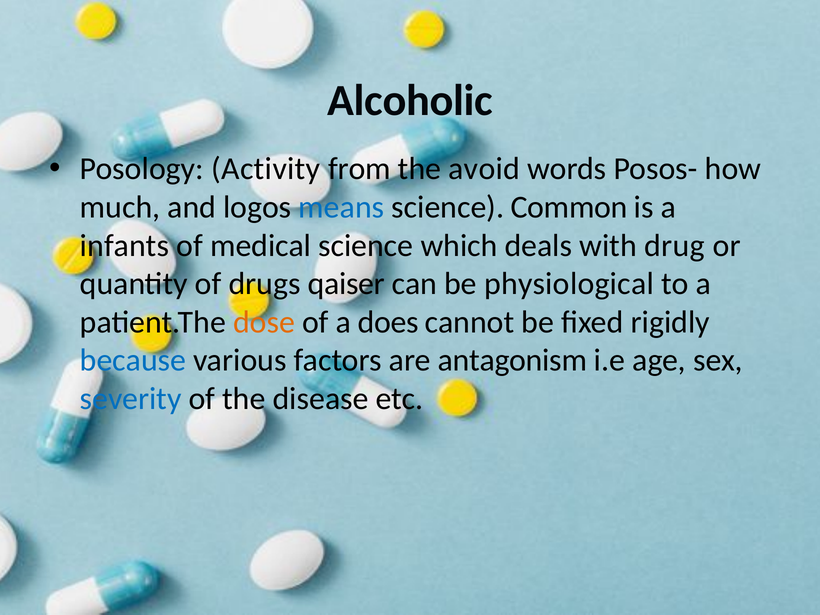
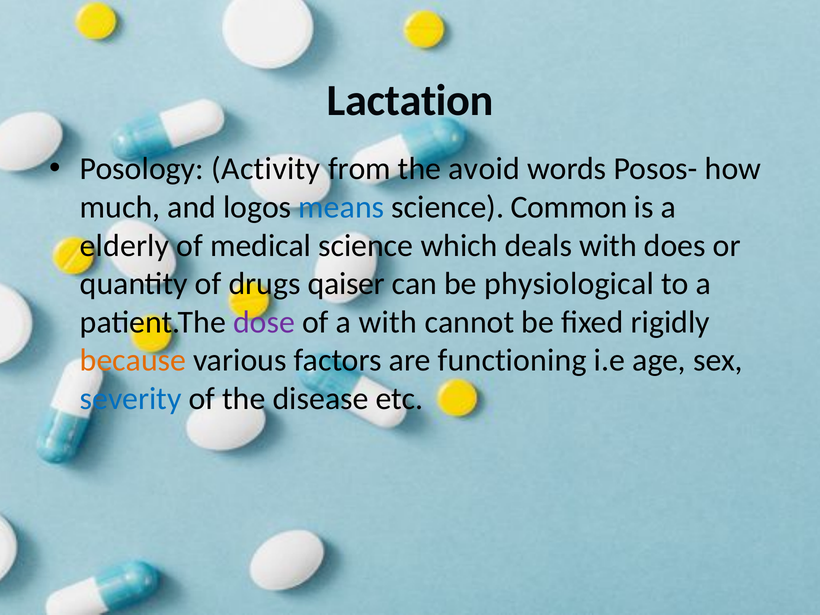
Alcoholic: Alcoholic -> Lactation
infants: infants -> elderly
drug: drug -> does
dose colour: orange -> purple
a does: does -> with
because colour: blue -> orange
antagonism: antagonism -> functioning
